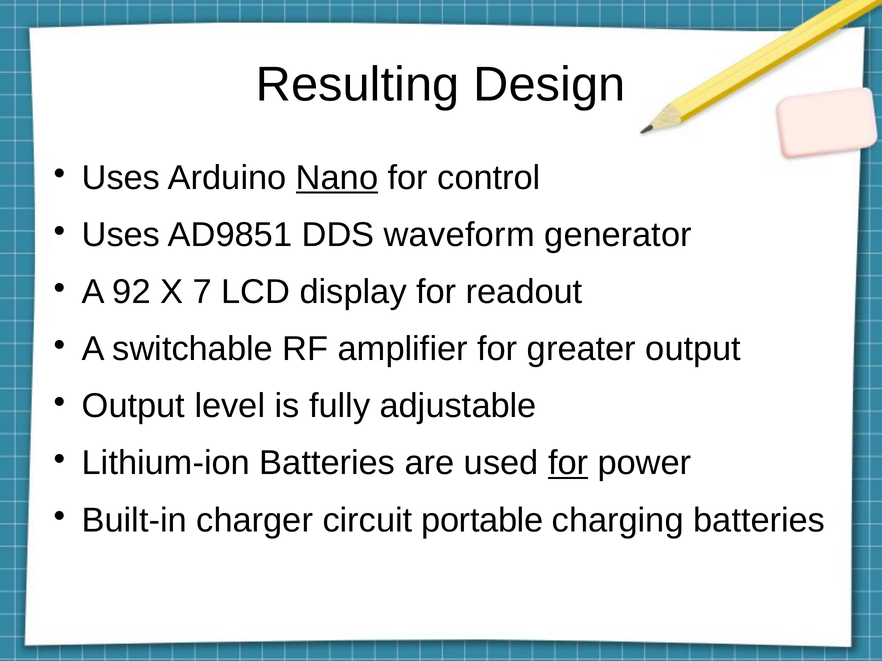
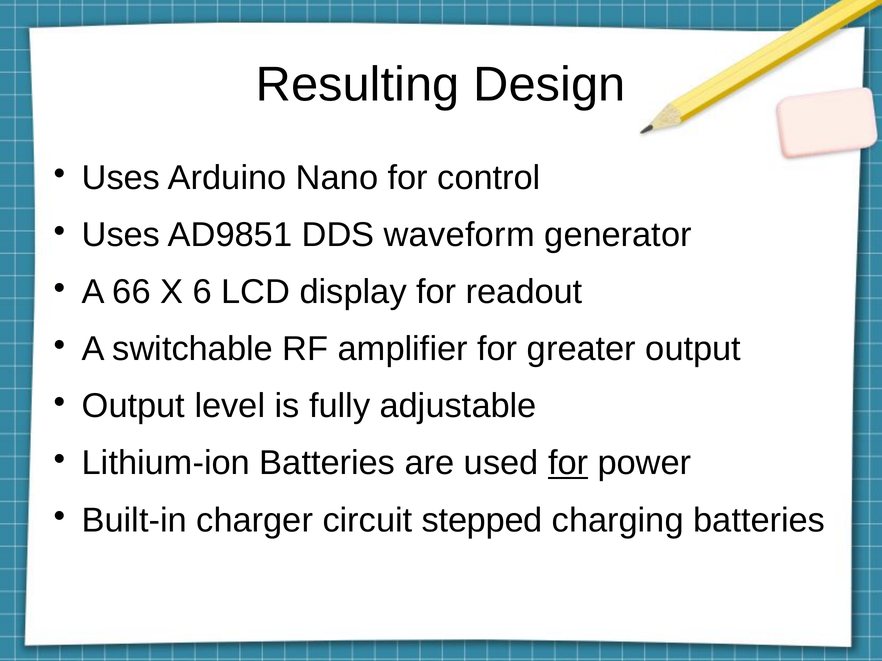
Nano underline: present -> none
92: 92 -> 66
7: 7 -> 6
portable: portable -> stepped
